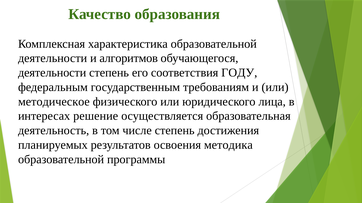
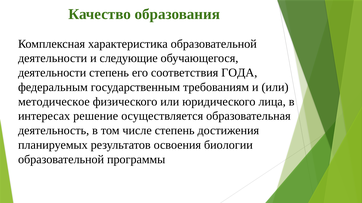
алгоритмов: алгоритмов -> следующие
ГОДУ: ГОДУ -> ГОДА
методика: методика -> биологии
